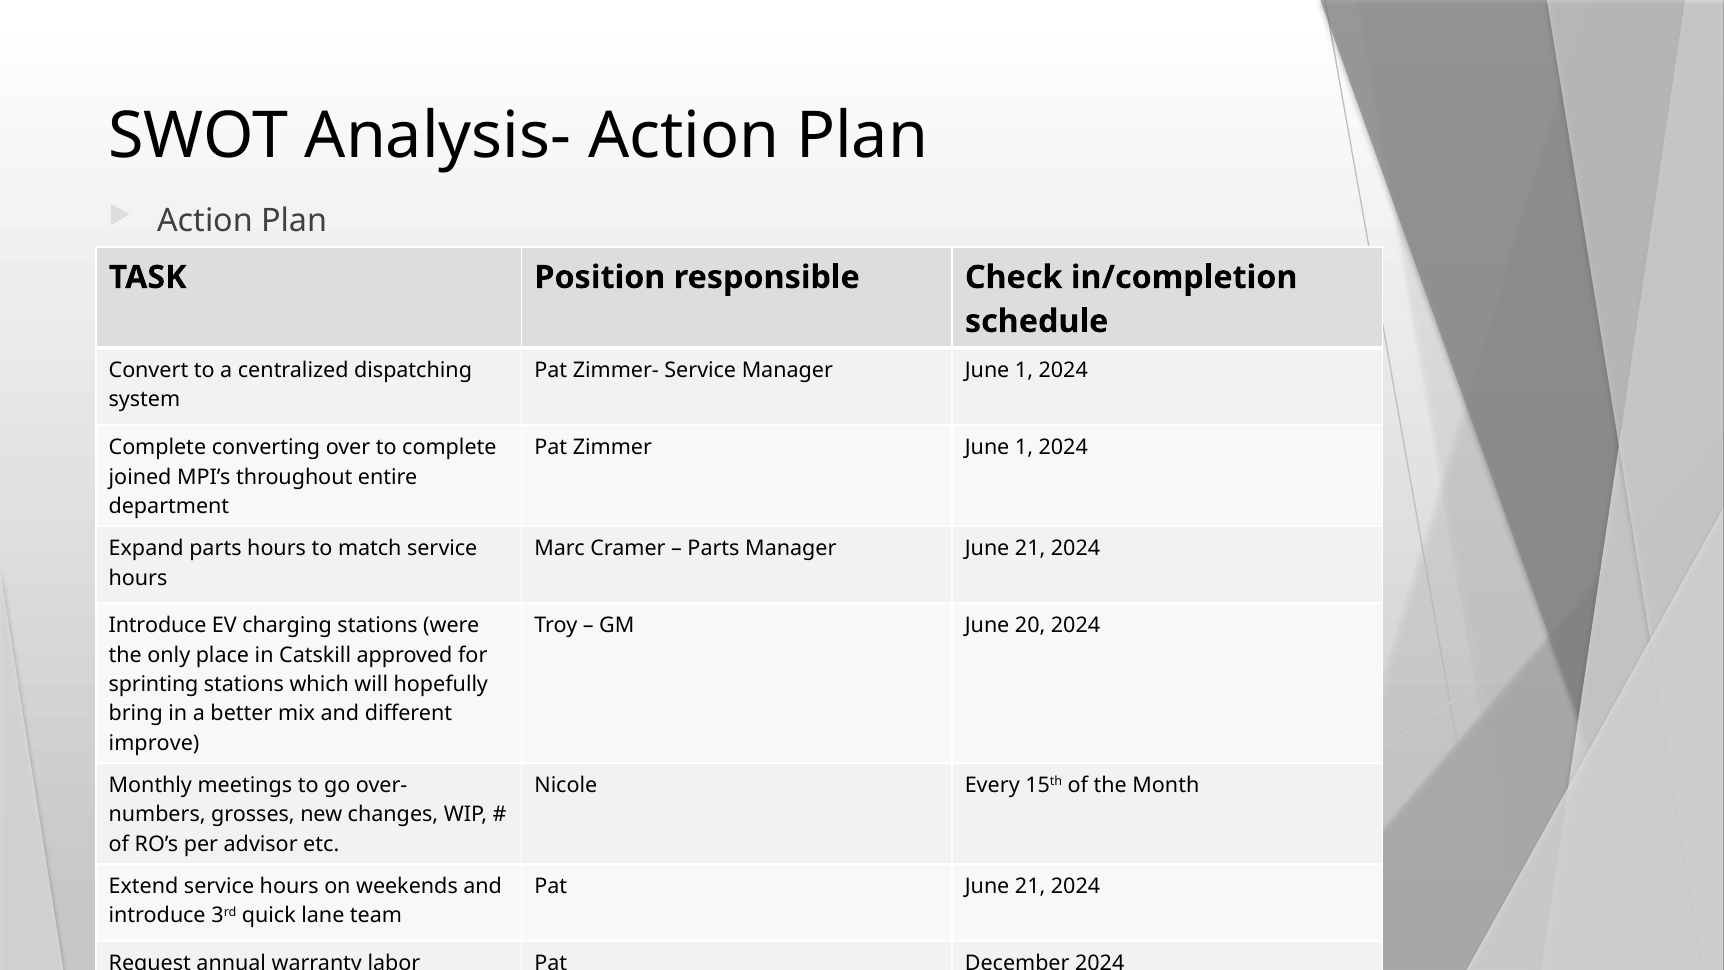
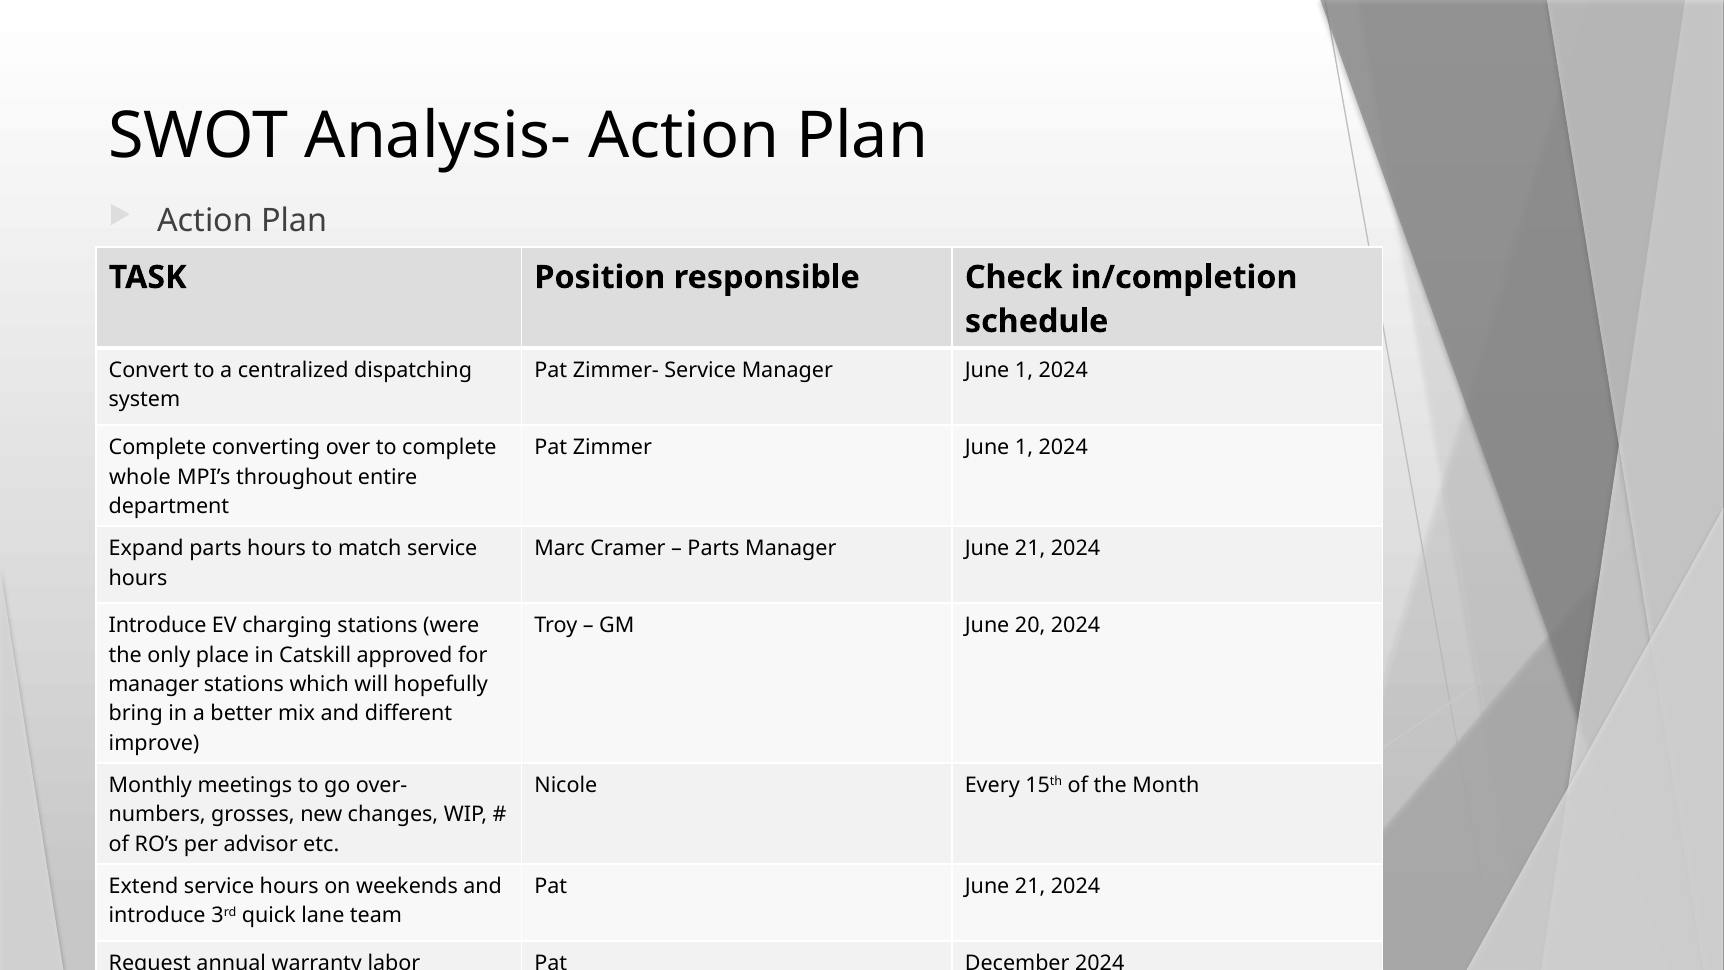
joined: joined -> whole
sprinting at (154, 684): sprinting -> manager
